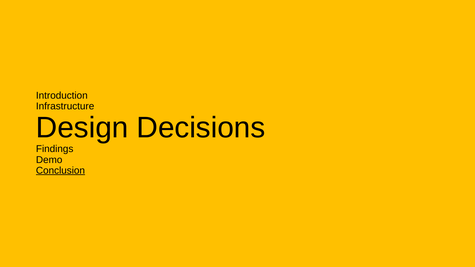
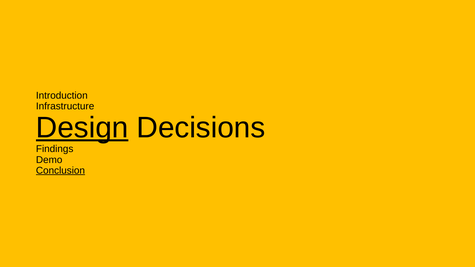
Design underline: none -> present
